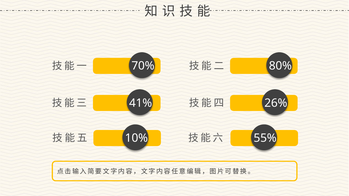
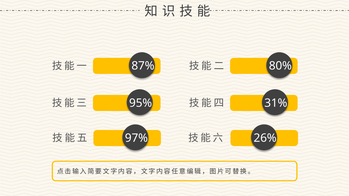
70%: 70% -> 87%
26%: 26% -> 31%
41%: 41% -> 95%
55%: 55% -> 26%
10%: 10% -> 97%
